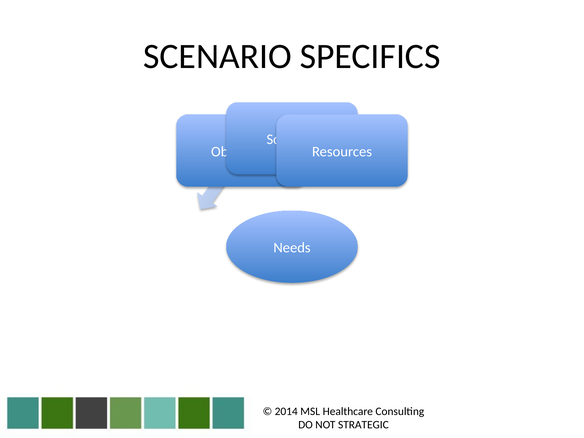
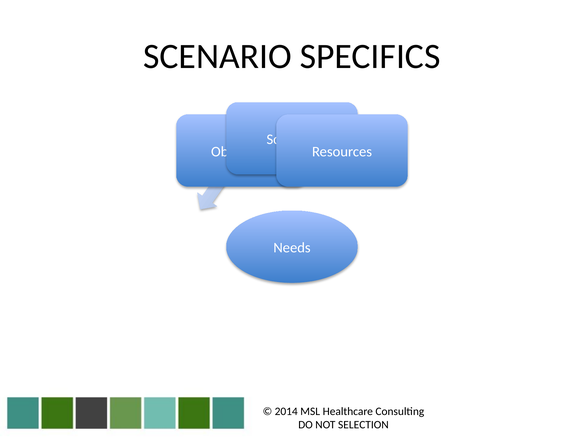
STRATEGIC: STRATEGIC -> SELECTION
